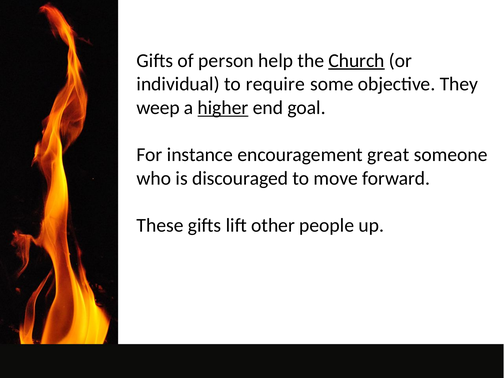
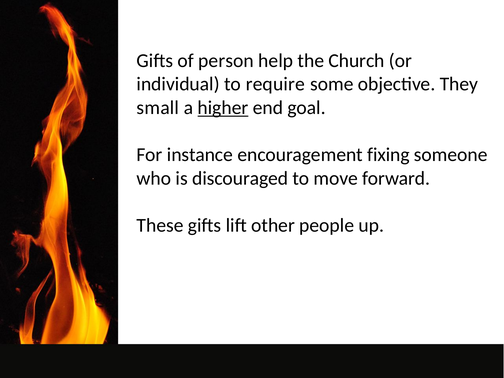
Church underline: present -> none
weep: weep -> small
great: great -> fixing
